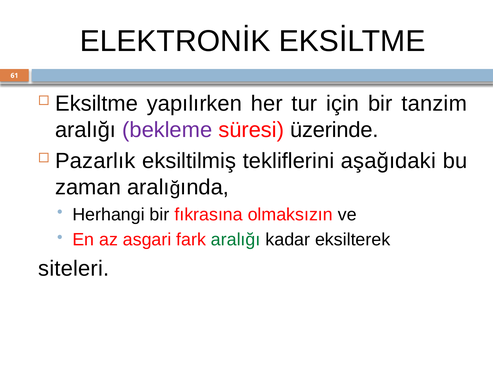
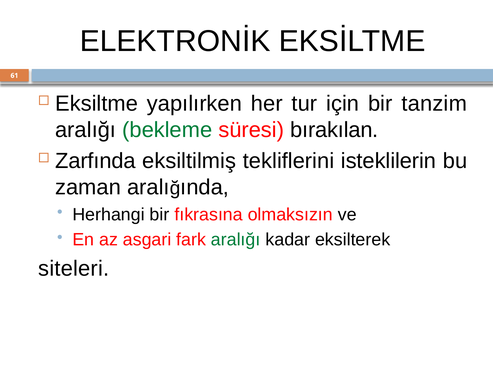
bekleme colour: purple -> green
üzerinde: üzerinde -> bırakılan
Pazarlık: Pazarlık -> Zarfında
aşağıdaki: aşağıdaki -> isteklilerin
